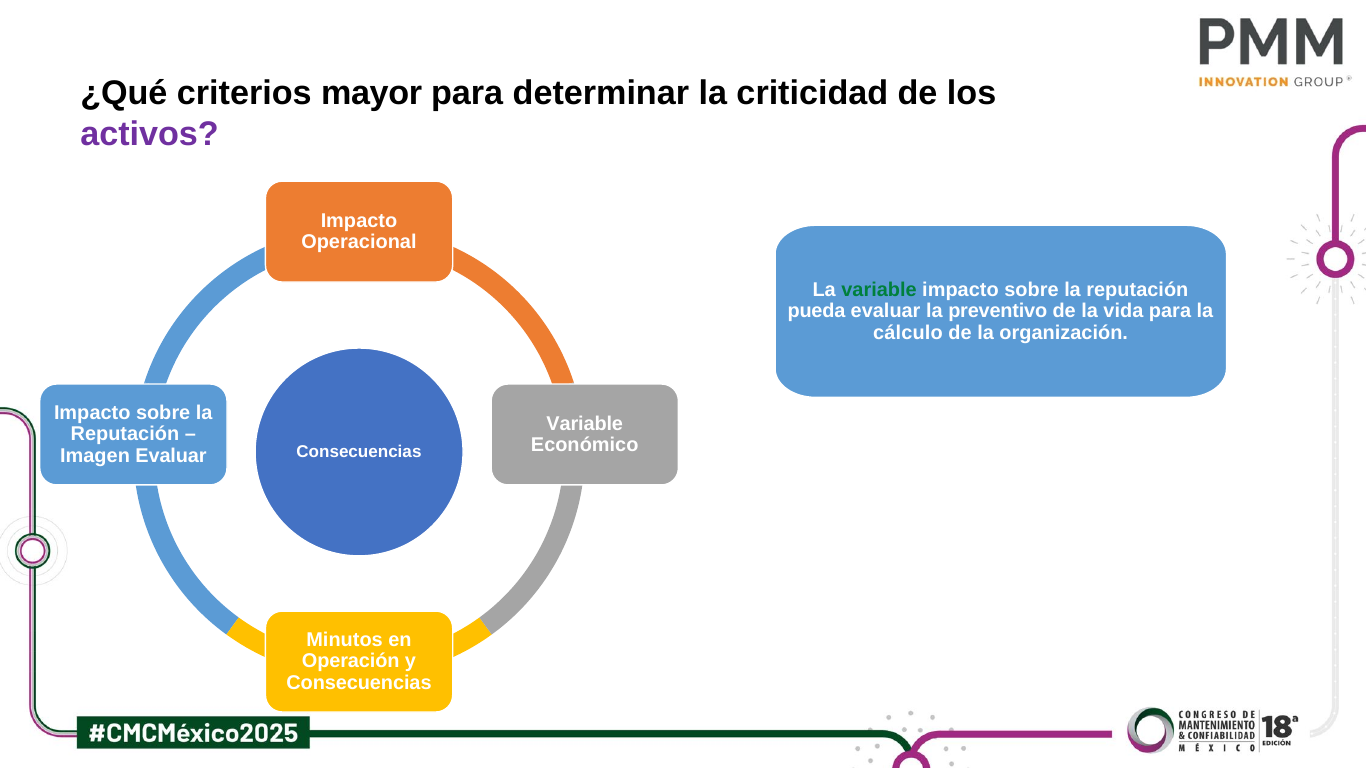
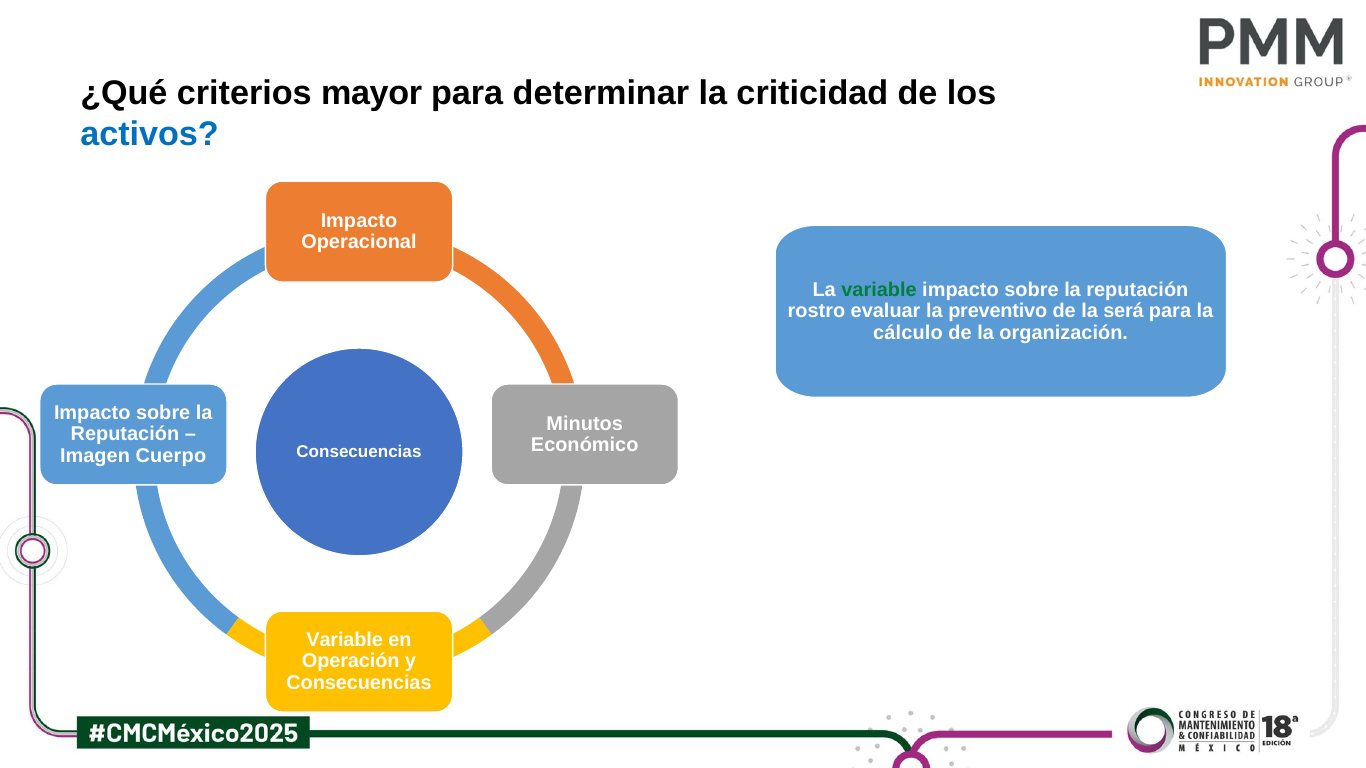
activos colour: purple -> blue
pueda: pueda -> rostro
vida: vida -> será
Variable at (585, 424): Variable -> Minutos
Imagen Evaluar: Evaluar -> Cuerpo
Minutos at (345, 640): Minutos -> Variable
